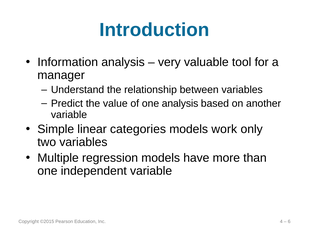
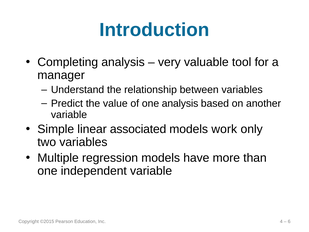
Information: Information -> Completing
categories: categories -> associated
